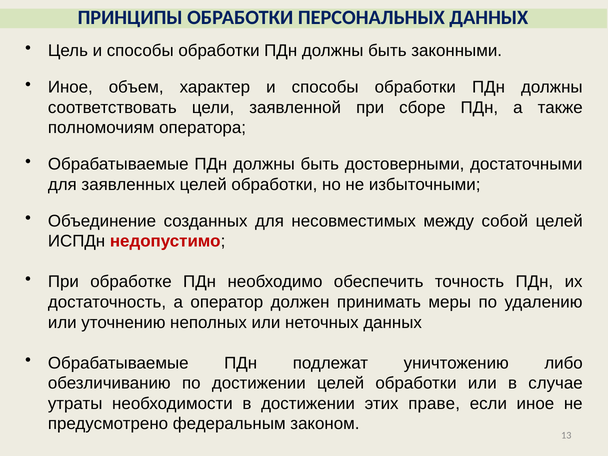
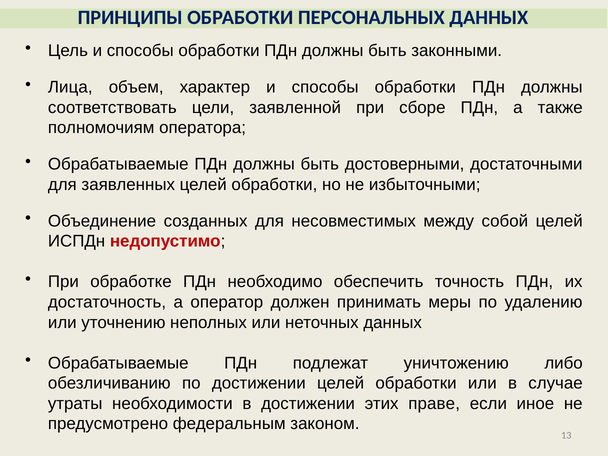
Иное at (70, 87): Иное -> Лица
